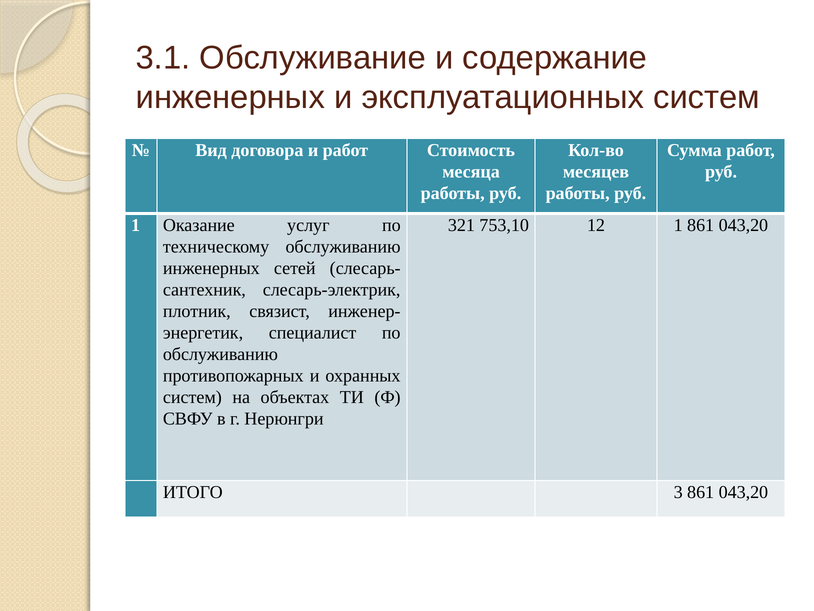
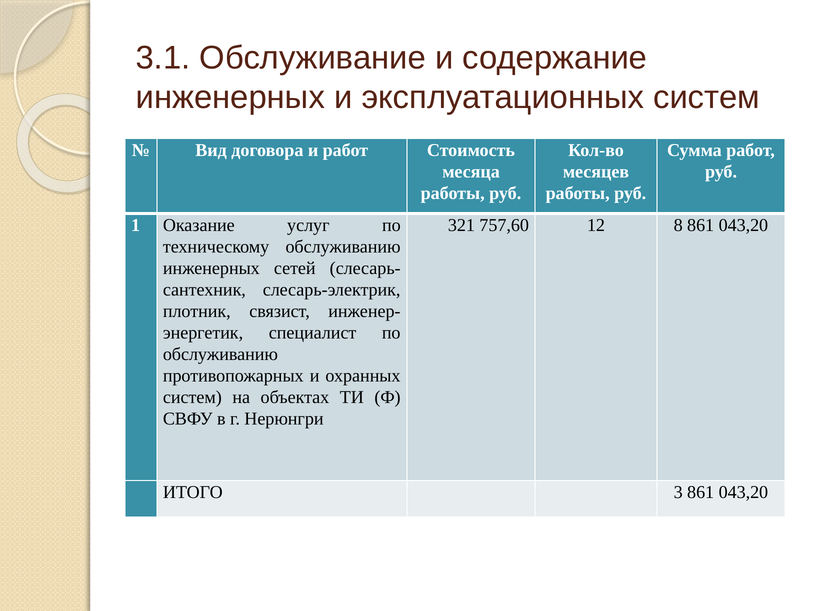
753,10: 753,10 -> 757,60
12 1: 1 -> 8
